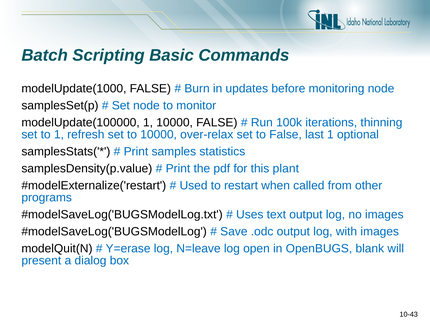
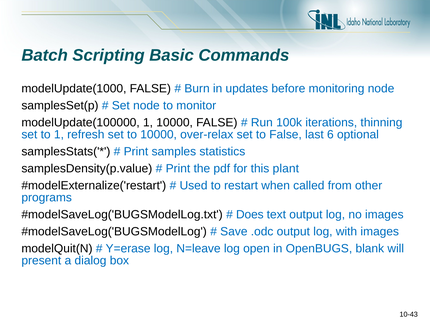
last 1: 1 -> 6
Uses: Uses -> Does
